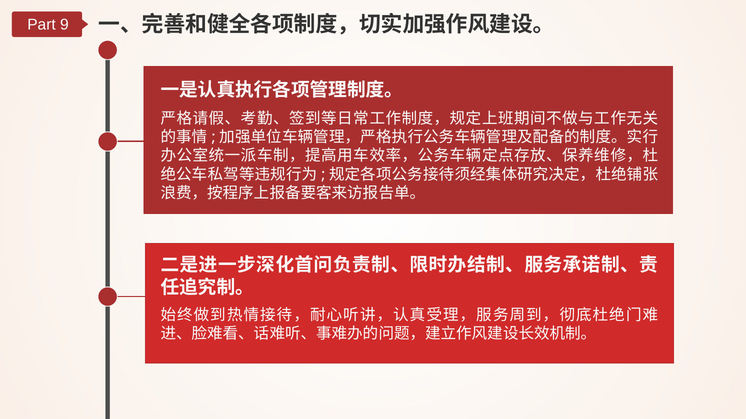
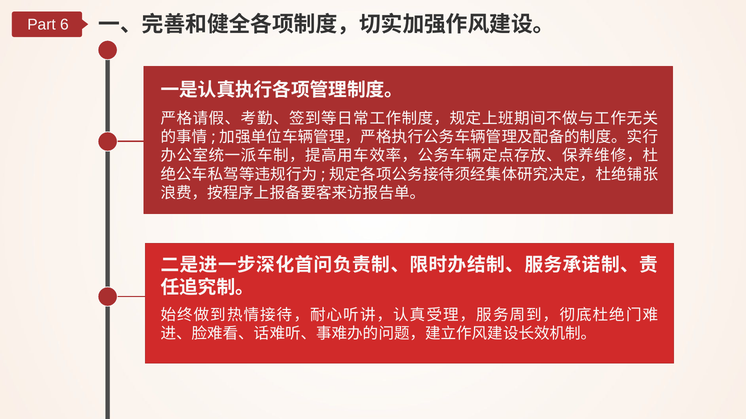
9: 9 -> 6
